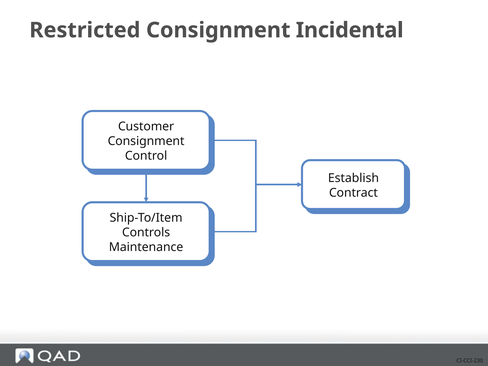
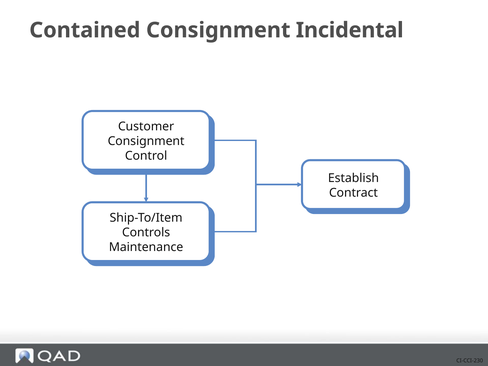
Restricted: Restricted -> Contained
